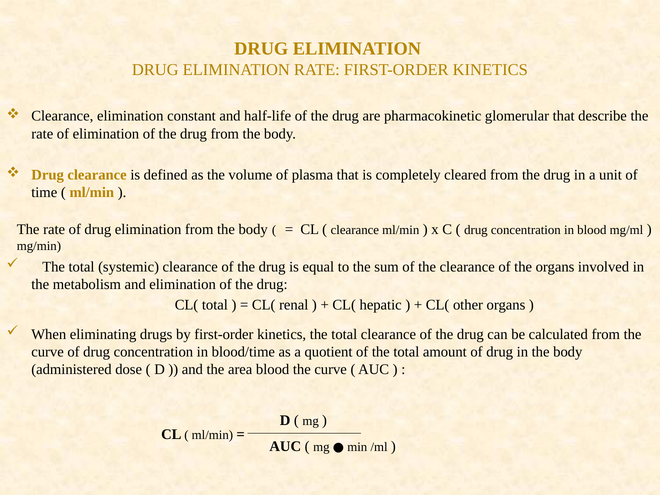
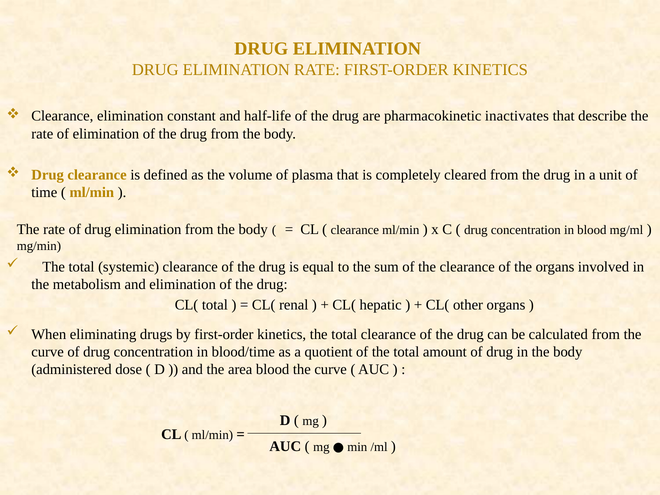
glomerular: glomerular -> inactivates
